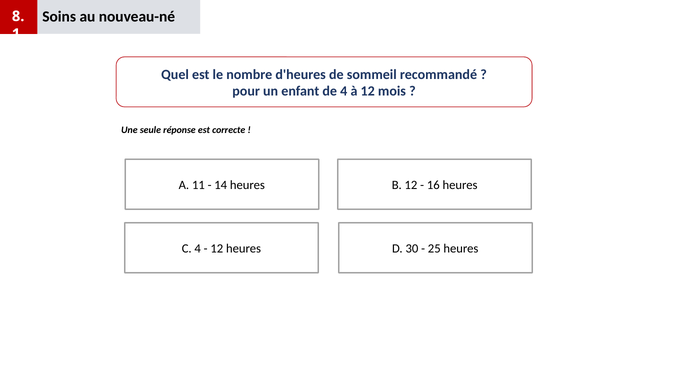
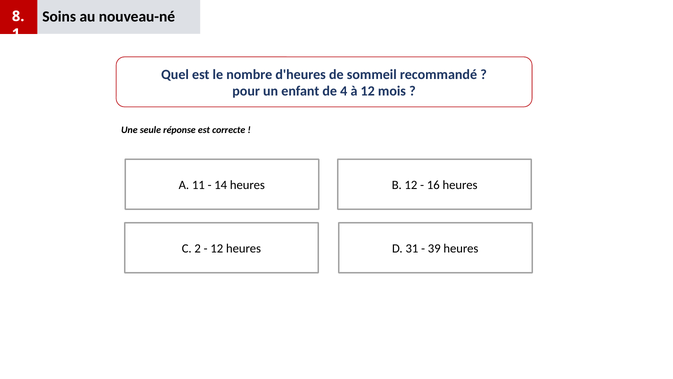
C 4: 4 -> 2
30: 30 -> 31
25: 25 -> 39
